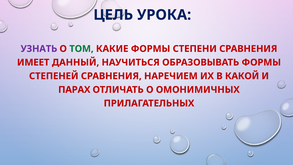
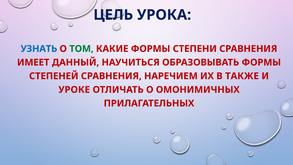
УЗНАТЬ colour: purple -> blue
КАКОЙ: КАКОЙ -> ТАКЖЕ
ПАРАХ: ПАРАХ -> УРОКЕ
